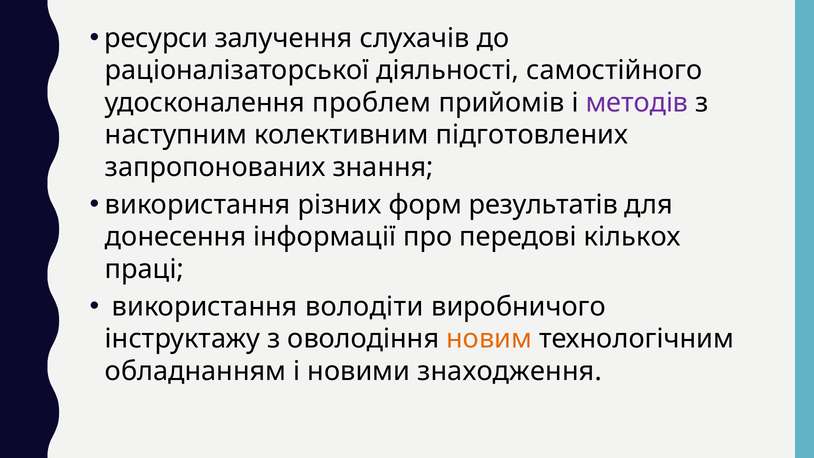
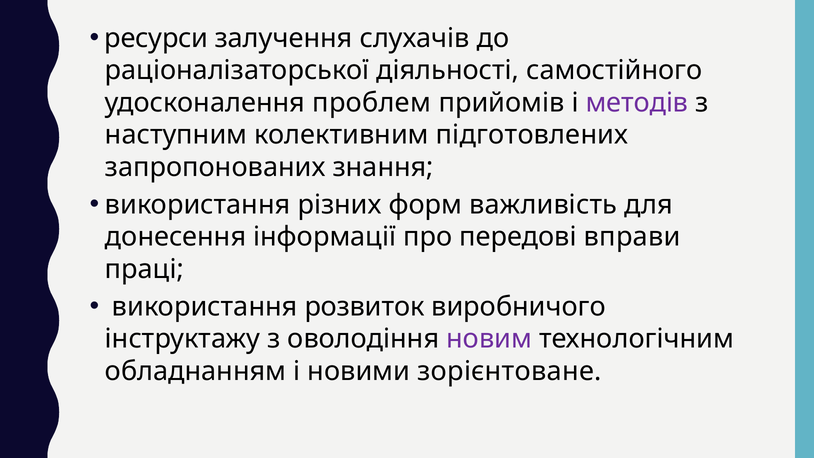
результатів: результатів -> важливість
кількох: кількох -> вправи
володіти: володіти -> розвиток
новим colour: orange -> purple
знаходження: знаходження -> зорієнтоване
